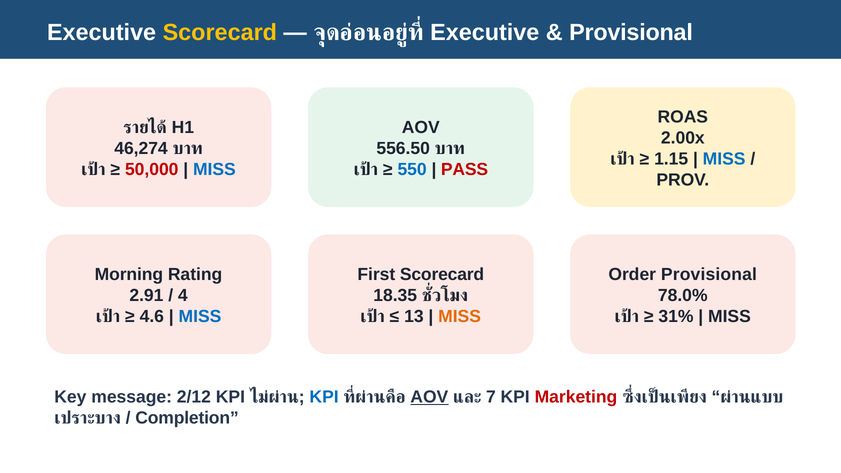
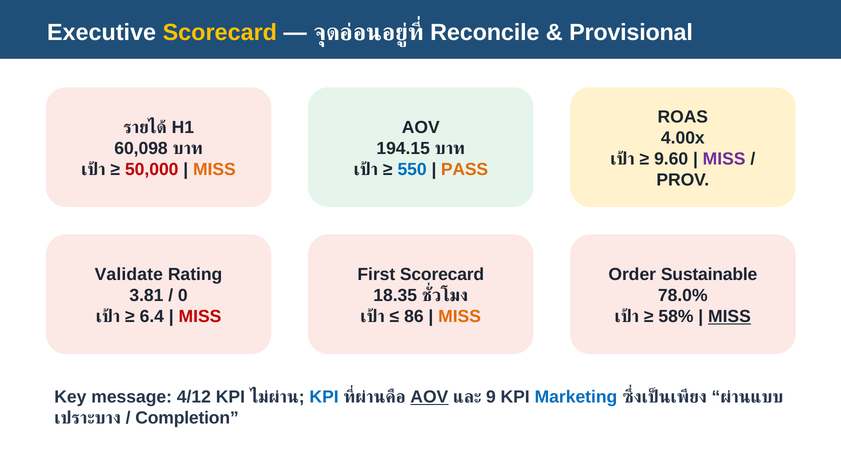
Executive at (485, 32): Executive -> Reconcile
2.00x: 2.00x -> 4.00x
46,274: 46,274 -> 60,098
556.50: 556.50 -> 194.15
1.15: 1.15 -> 9.60
MISS at (724, 159) colour: blue -> purple
MISS at (214, 169) colour: blue -> orange
PASS colour: red -> orange
Morning: Morning -> Validate
Order Provisional: Provisional -> Sustainable
2.91: 2.91 -> 3.81
4: 4 -> 0
4.6: 4.6 -> 6.4
MISS at (200, 317) colour: blue -> red
13: 13 -> 86
31%: 31% -> 58%
MISS at (729, 317) underline: none -> present
7: 7 -> 9
Marketing colour: red -> blue
2/12: 2/12 -> 4/12
